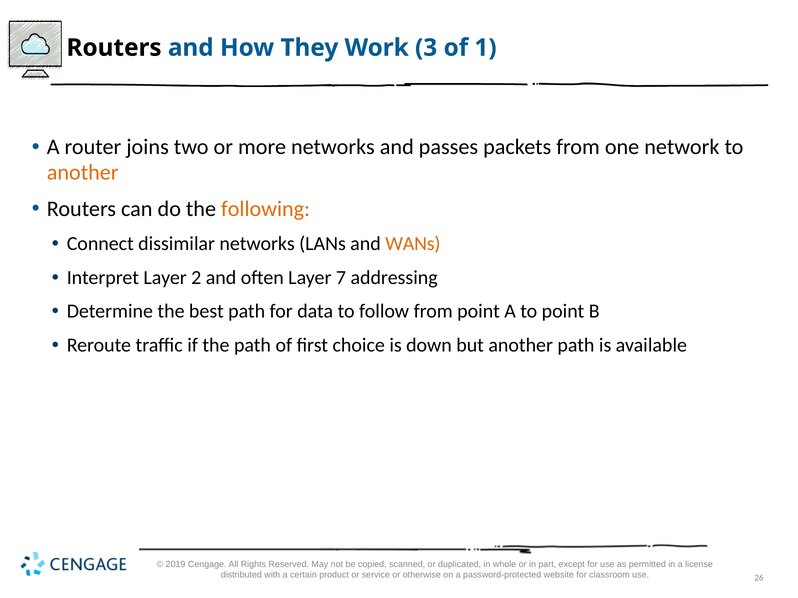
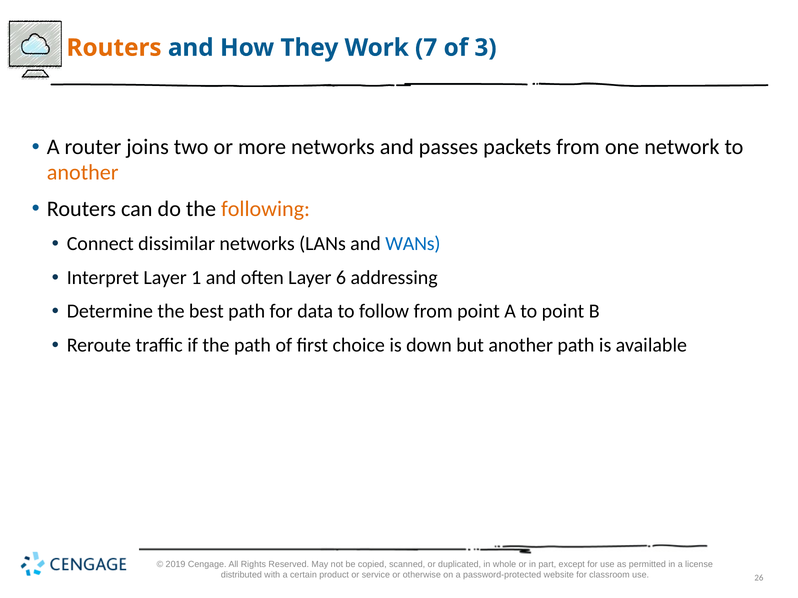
Routers at (114, 48) colour: black -> orange
3: 3 -> 7
1: 1 -> 3
WANs colour: orange -> blue
2: 2 -> 1
7: 7 -> 6
